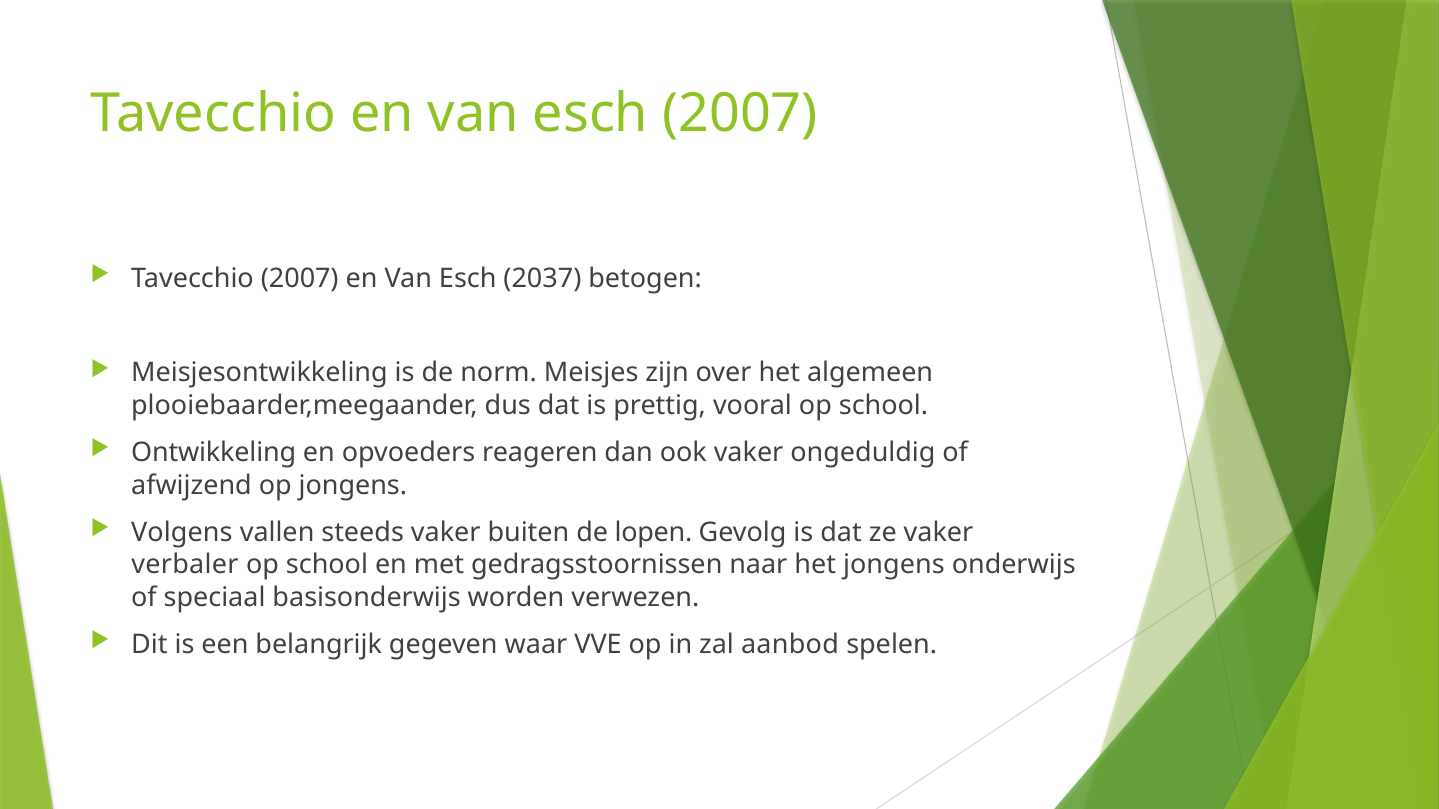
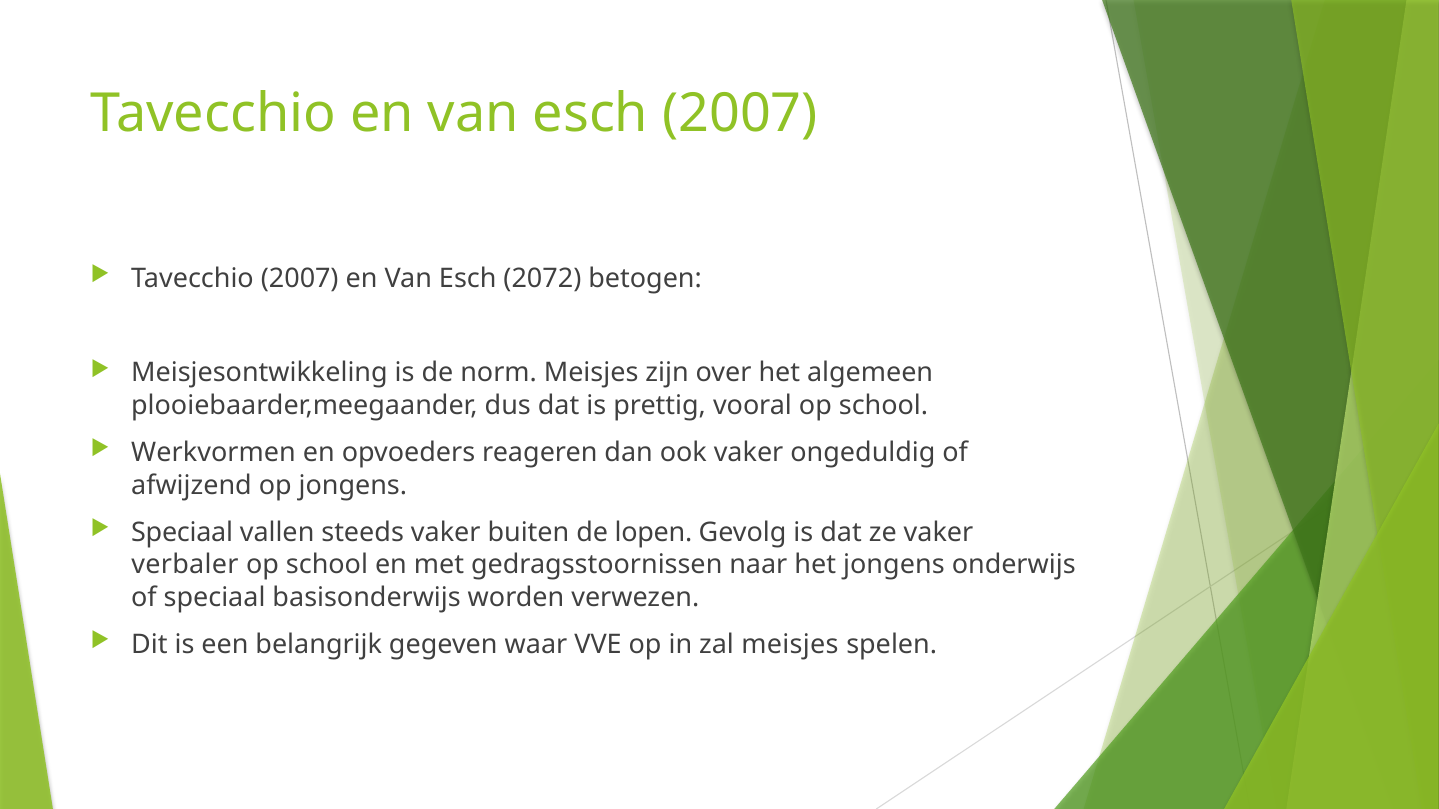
2037: 2037 -> 2072
Ontwikkeling: Ontwikkeling -> Werkvormen
Volgens at (182, 533): Volgens -> Speciaal
zal aanbod: aanbod -> meisjes
